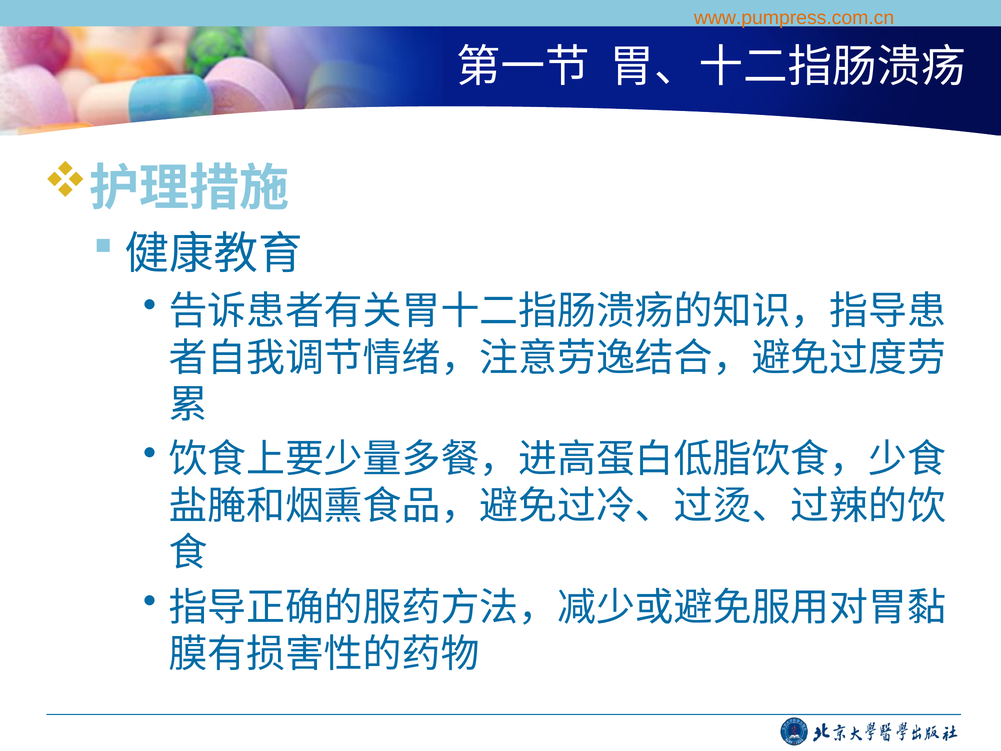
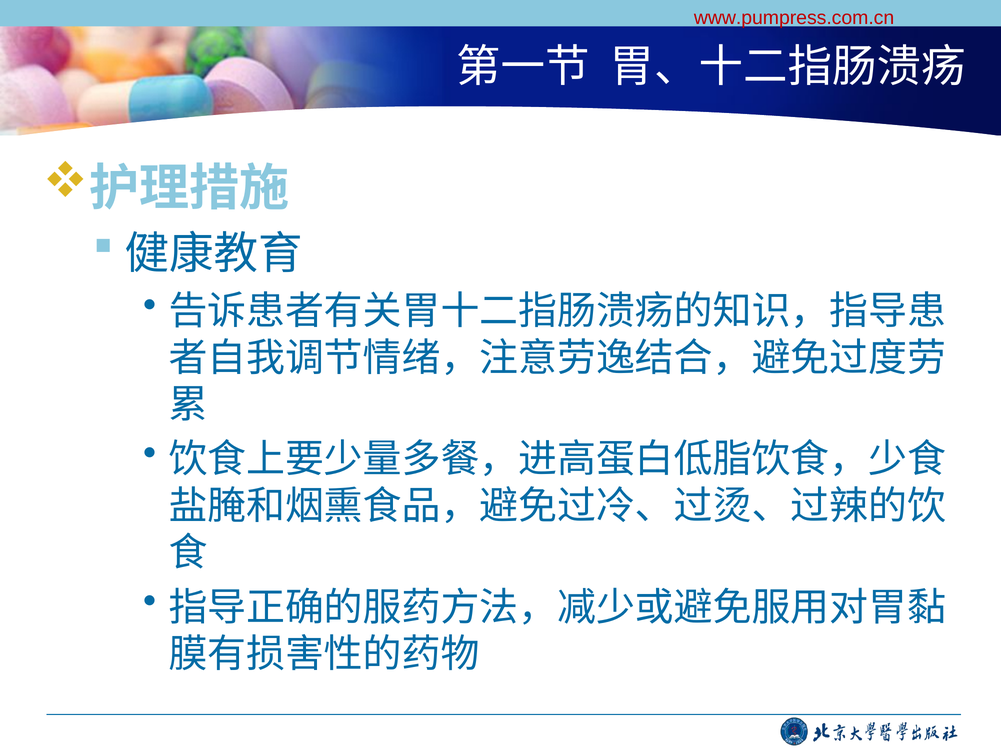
www.pumpress.com.cn colour: orange -> red
